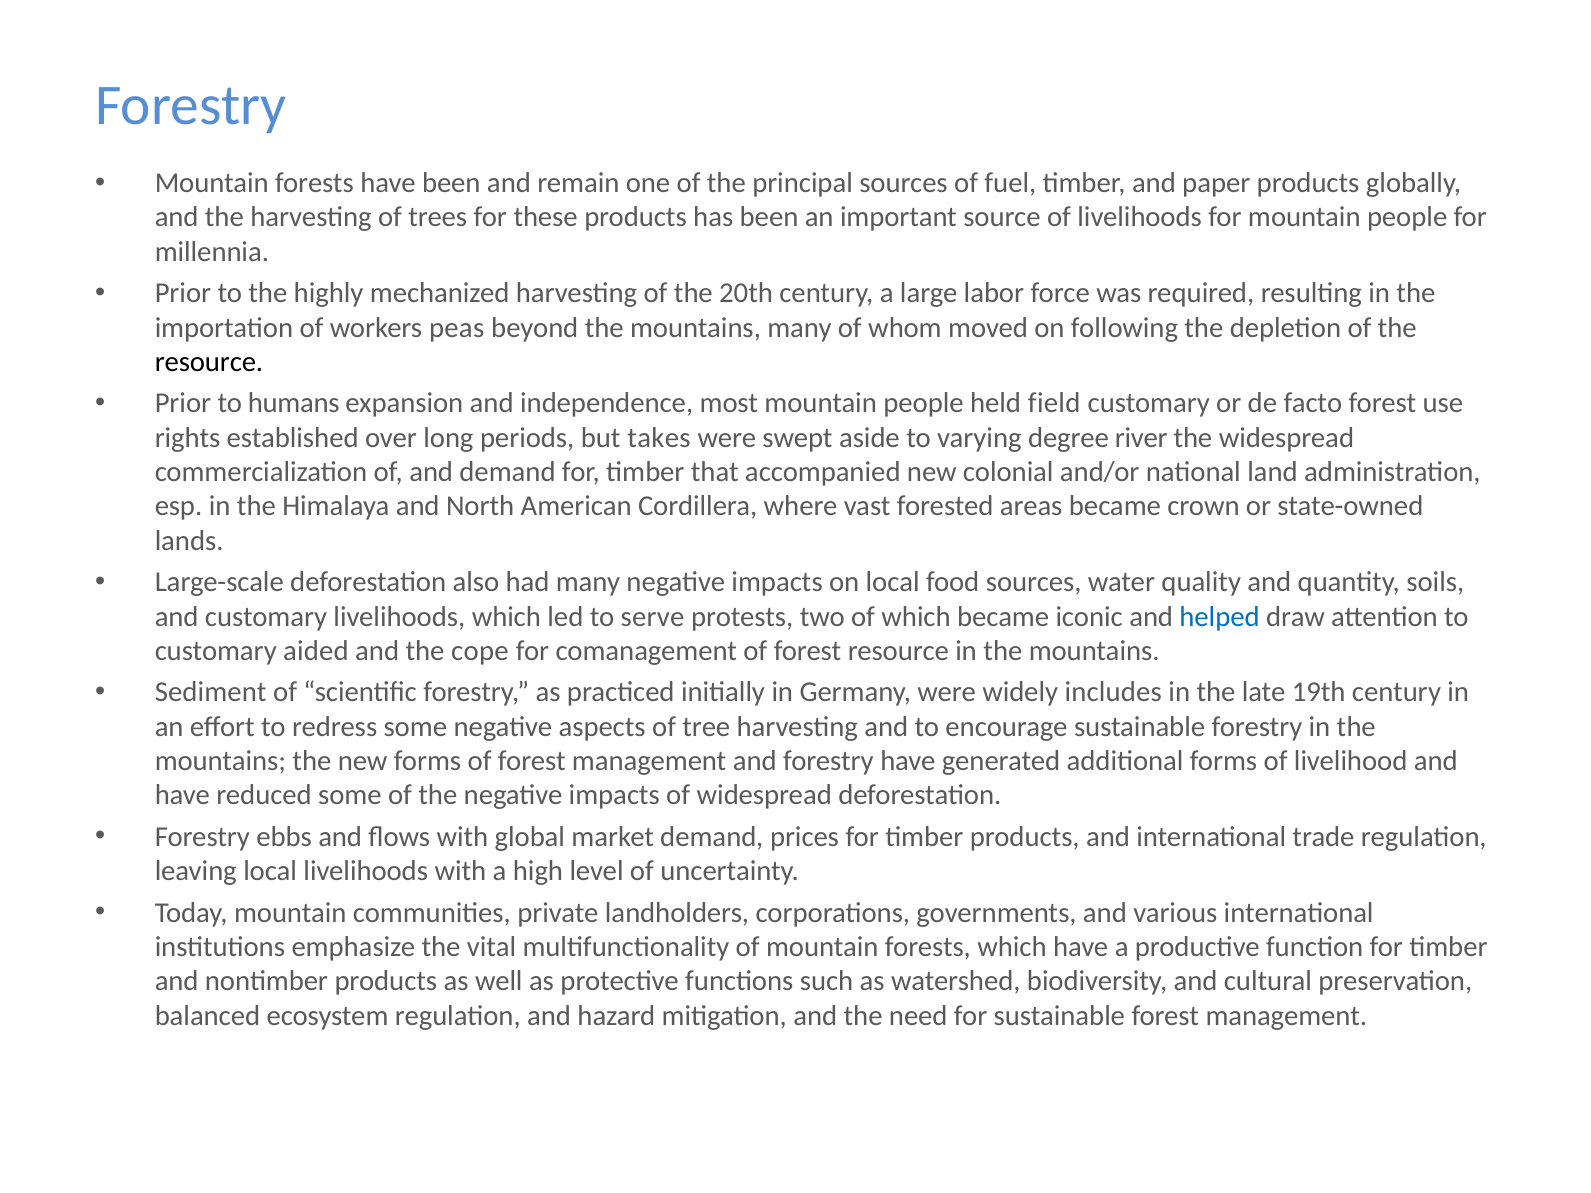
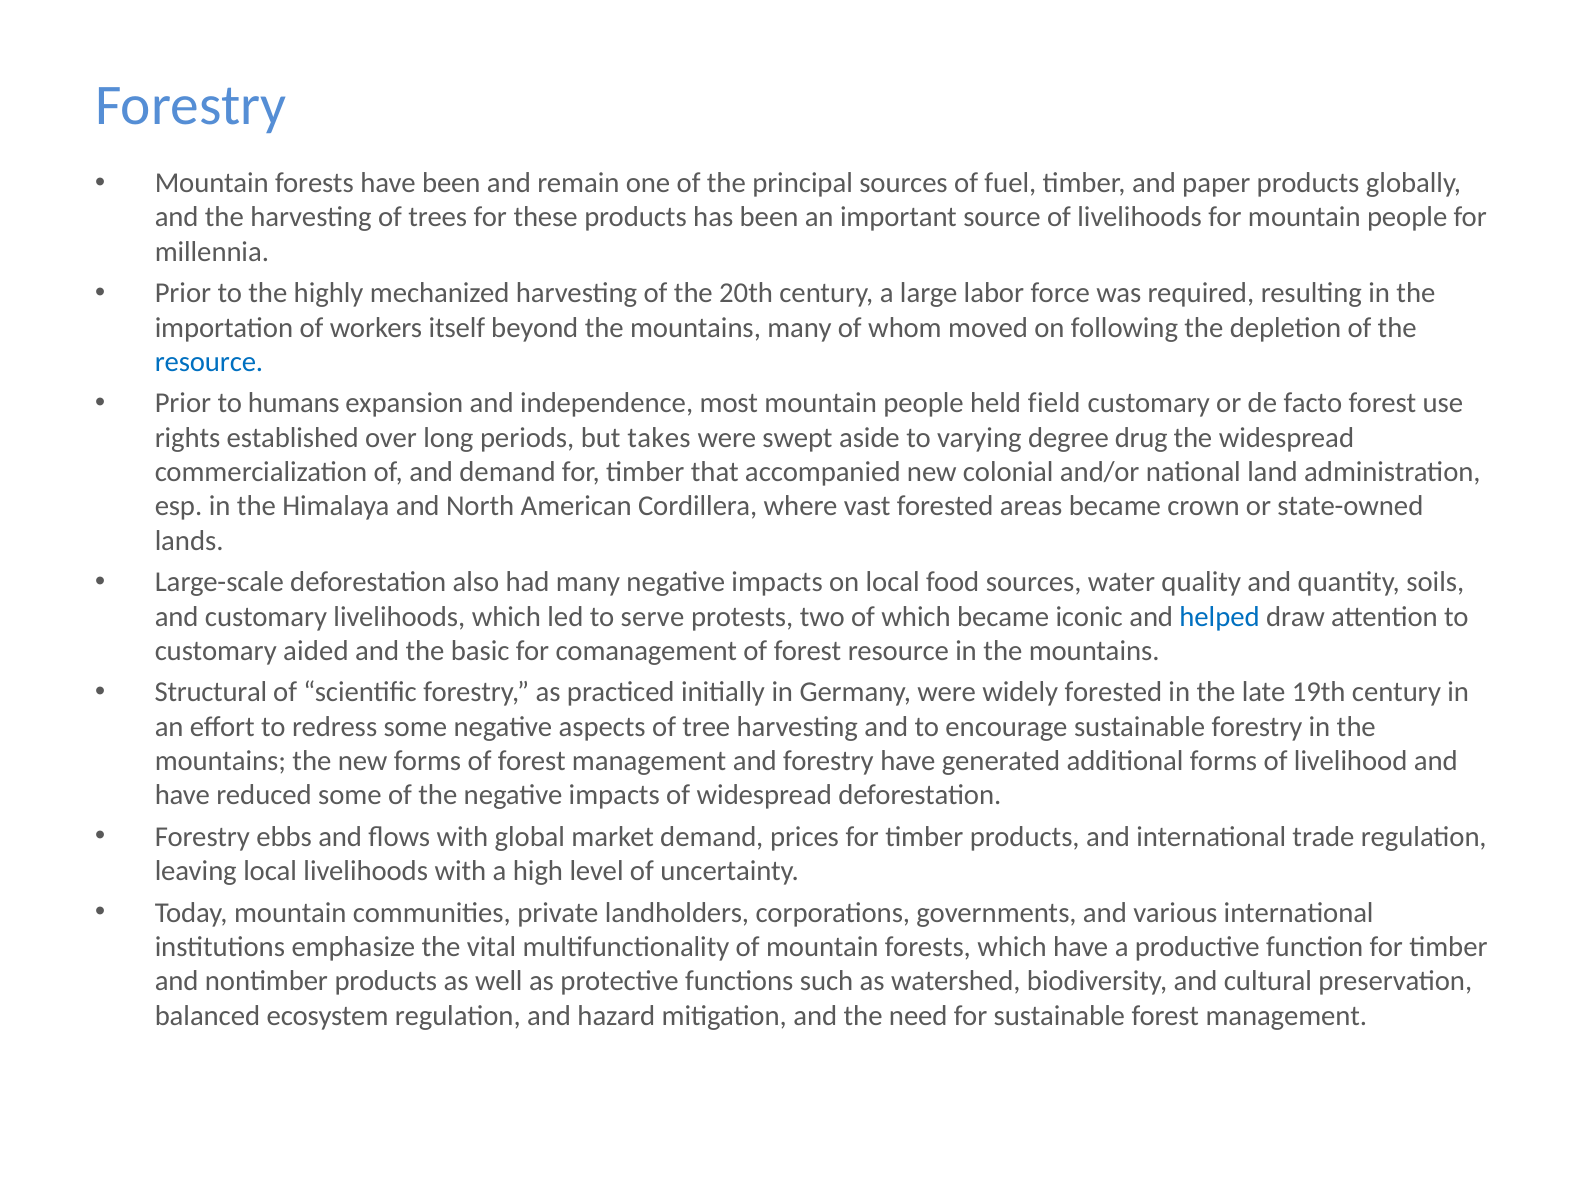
peas: peas -> itself
resource at (209, 362) colour: black -> blue
river: river -> drug
cope: cope -> basic
Sediment: Sediment -> Structural
widely includes: includes -> forested
